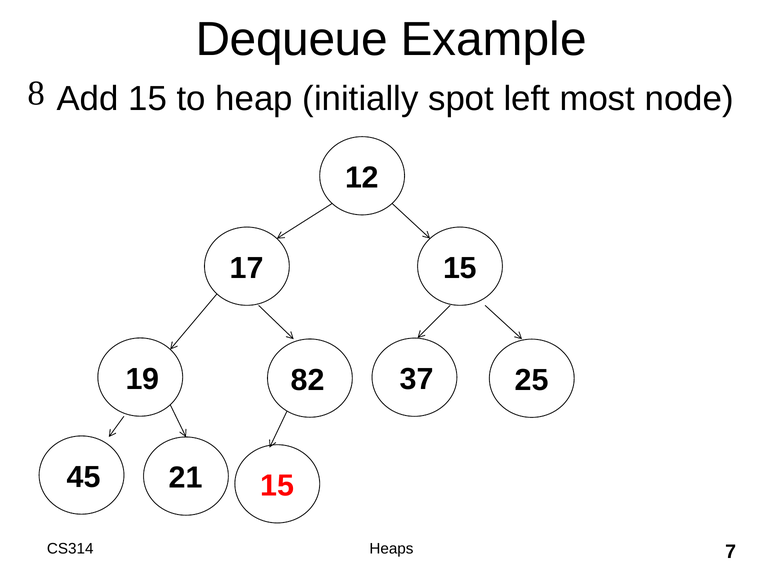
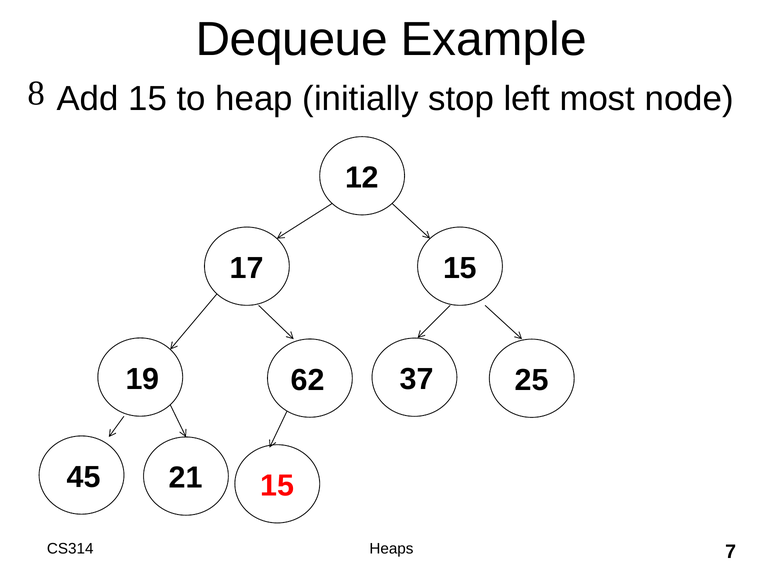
spot: spot -> stop
82: 82 -> 62
